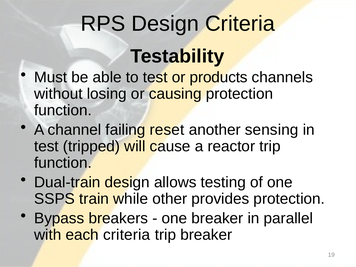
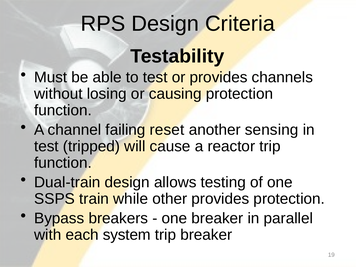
or products: products -> provides
each criteria: criteria -> system
